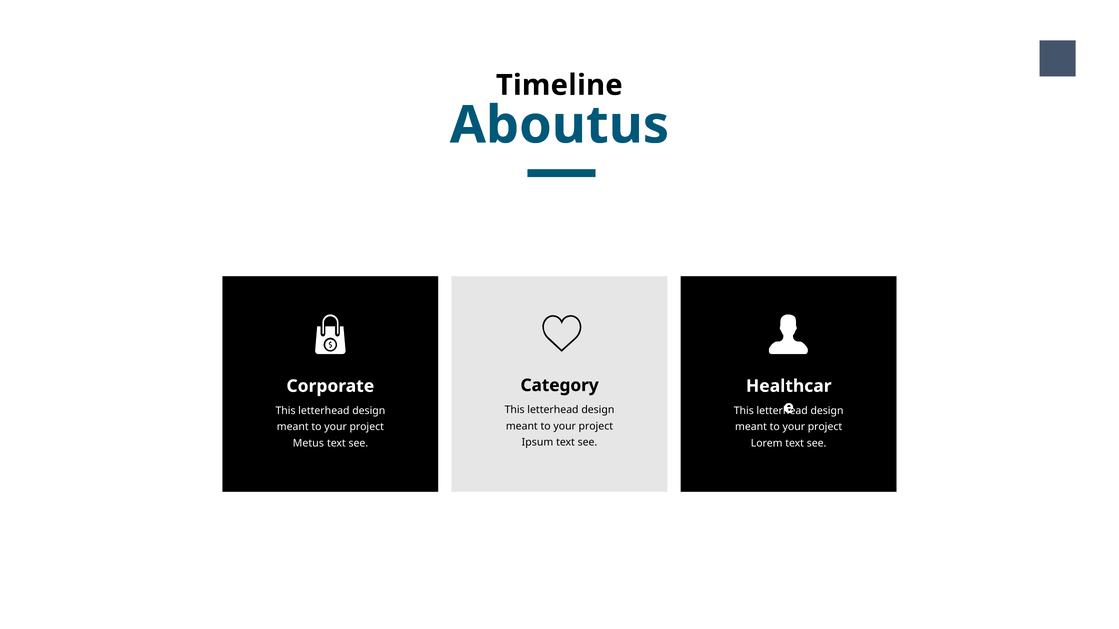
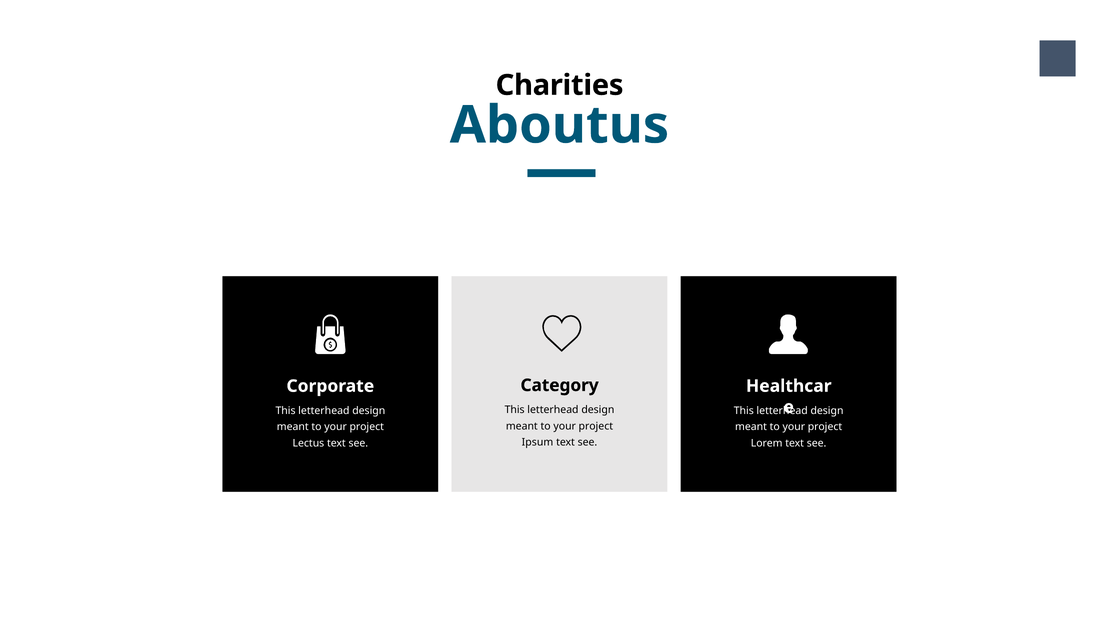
Timeline: Timeline -> Charities
Metus: Metus -> Lectus
